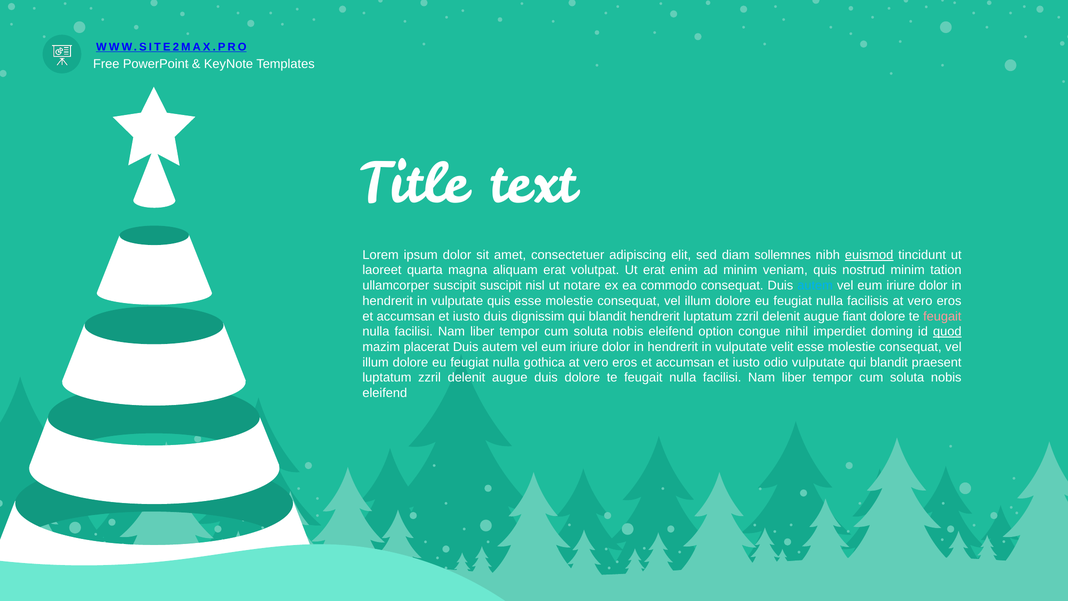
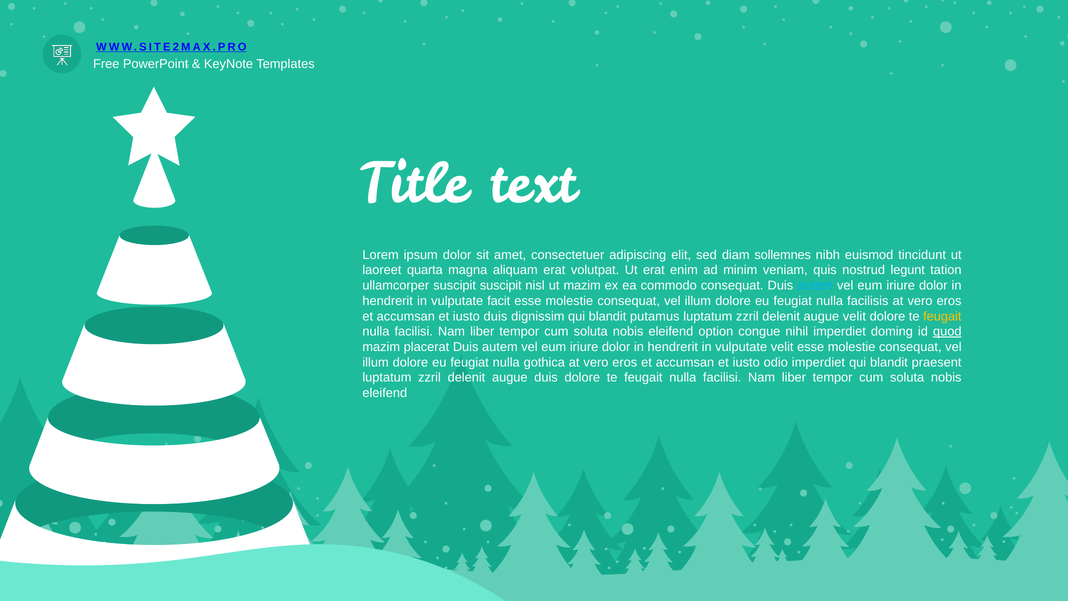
euismod underline: present -> none
nostrud minim: minim -> legunt
ut notare: notare -> mazim
vulputate quis: quis -> facit
blandit hendrerit: hendrerit -> putamus
augue fiant: fiant -> velit
feugait at (942, 316) colour: pink -> yellow
odio vulputate: vulputate -> imperdiet
